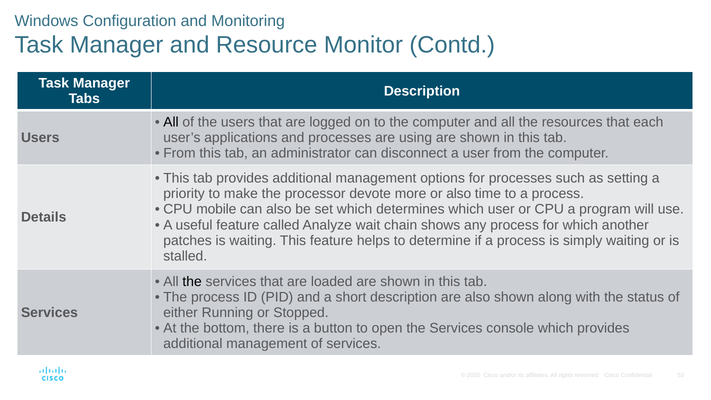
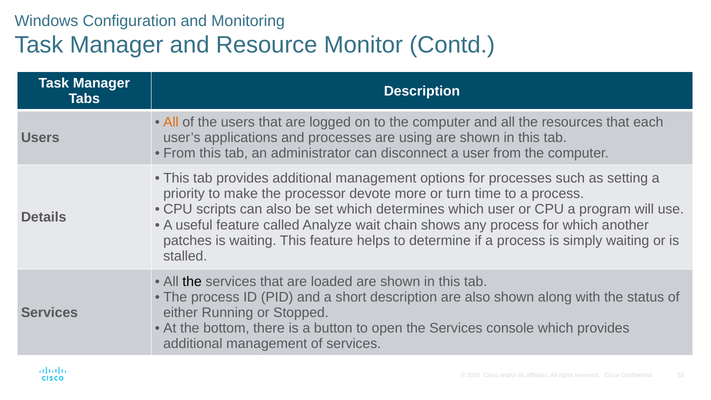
All at (171, 122) colour: black -> orange
or also: also -> turn
mobile: mobile -> scripts
